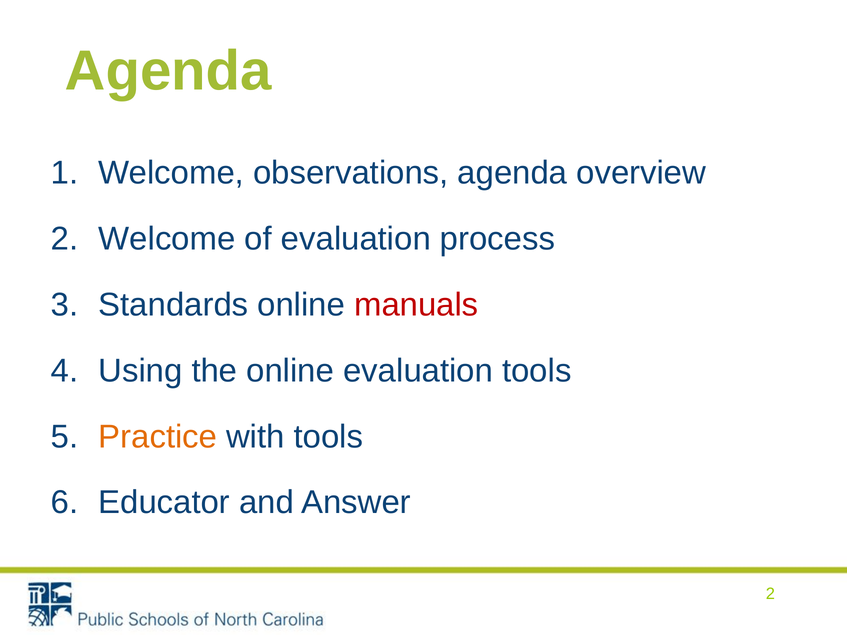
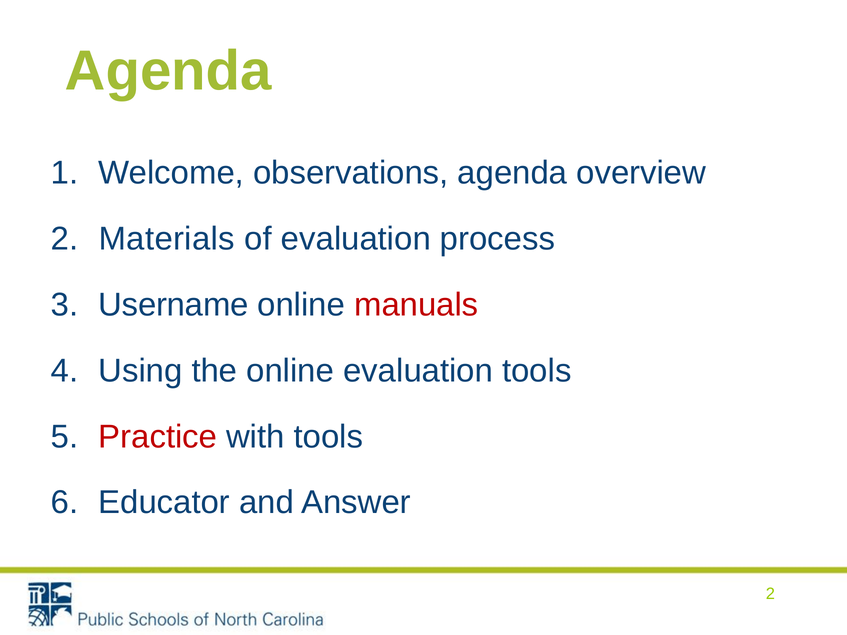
2 Welcome: Welcome -> Materials
Standards: Standards -> Username
Practice colour: orange -> red
